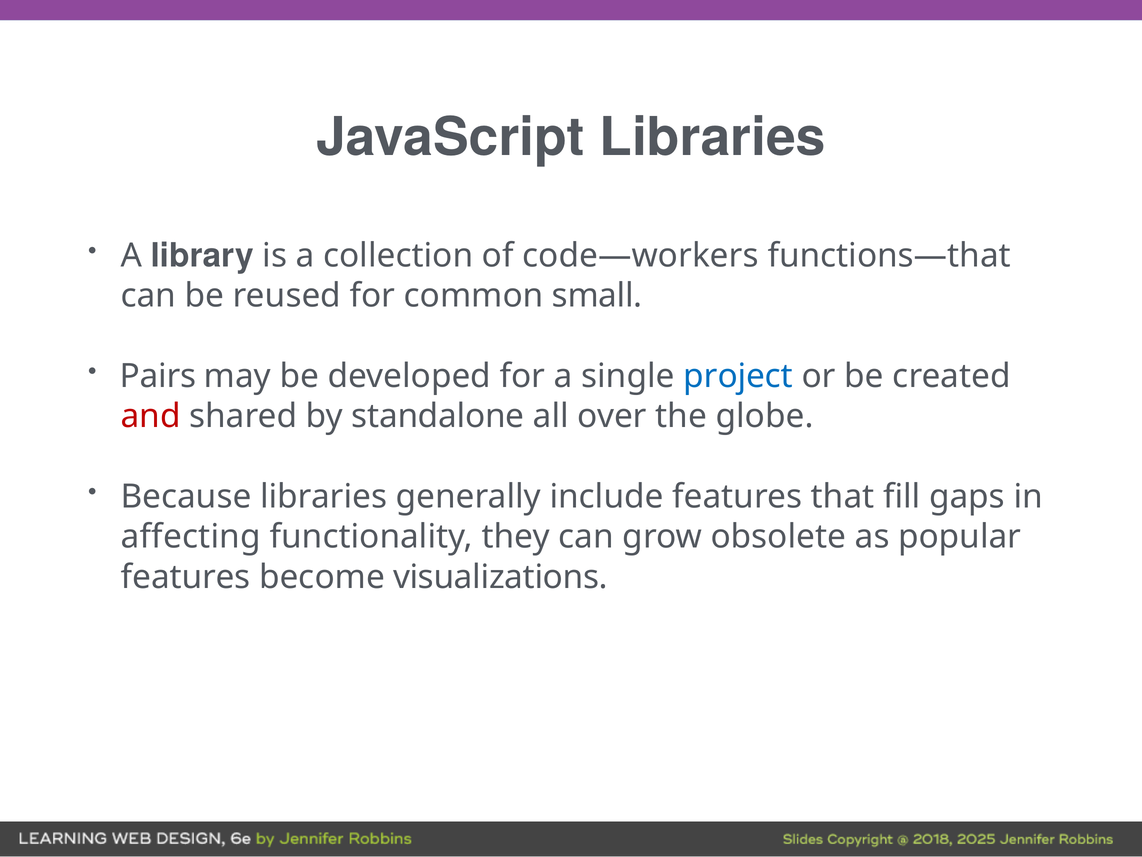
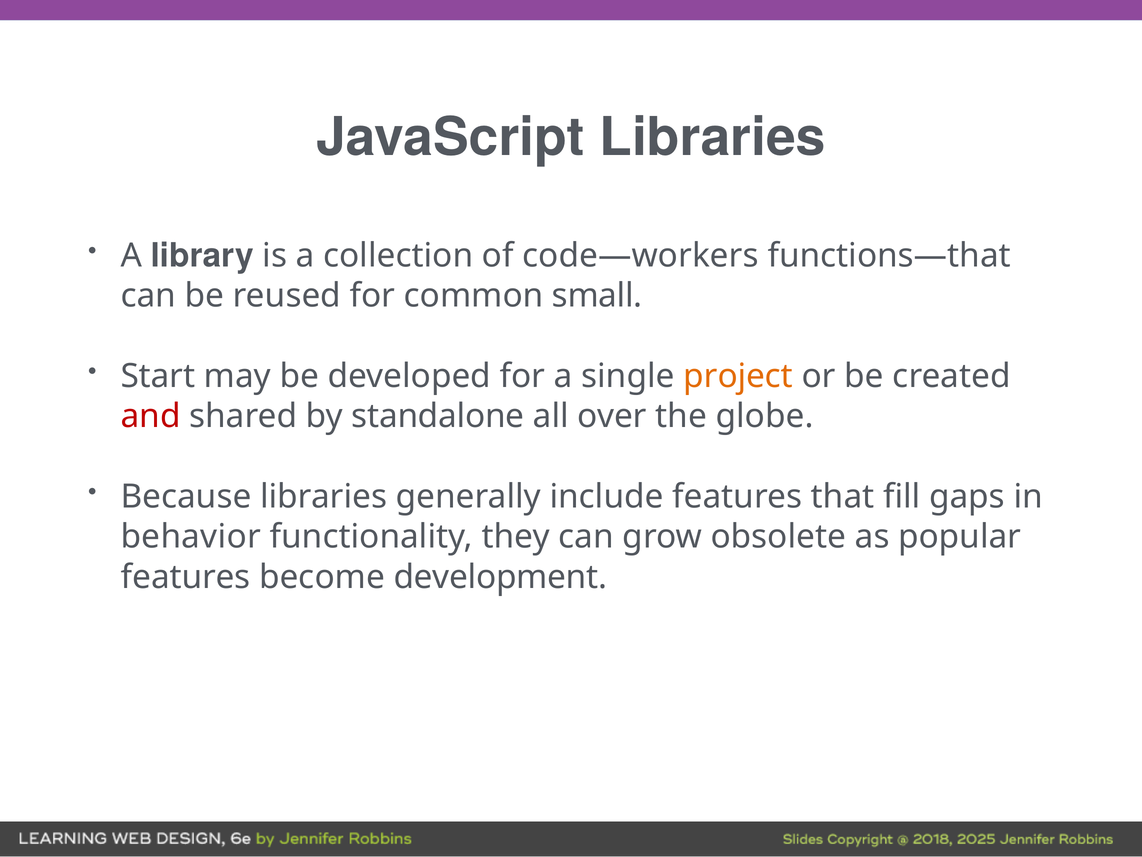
Pairs: Pairs -> Start
project colour: blue -> orange
affecting: affecting -> behavior
visualizations: visualizations -> development
